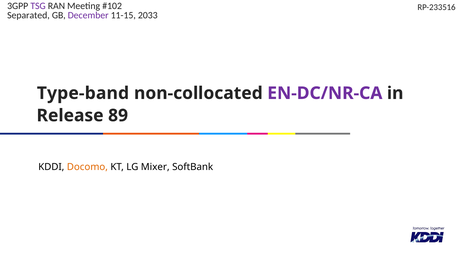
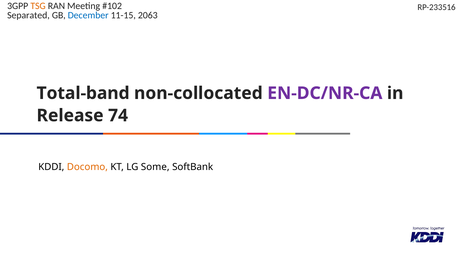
TSG colour: purple -> orange
December colour: purple -> blue
2033: 2033 -> 2063
Type-band: Type-band -> Total-band
89: 89 -> 74
Mixer: Mixer -> Some
